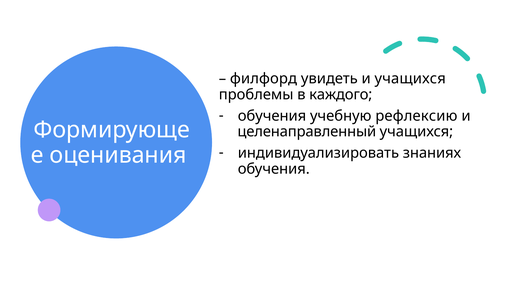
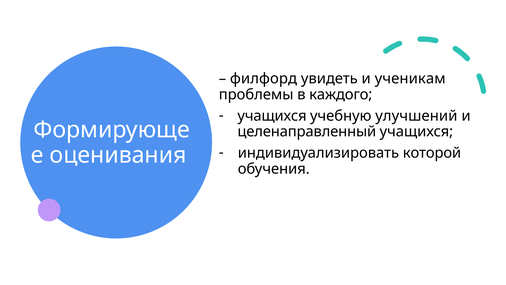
и учащихся: учащихся -> ученикам
обучения at (272, 116): обучения -> учащихся
рефлексию: рефлексию -> улучшений
знаниях: знаниях -> которой
